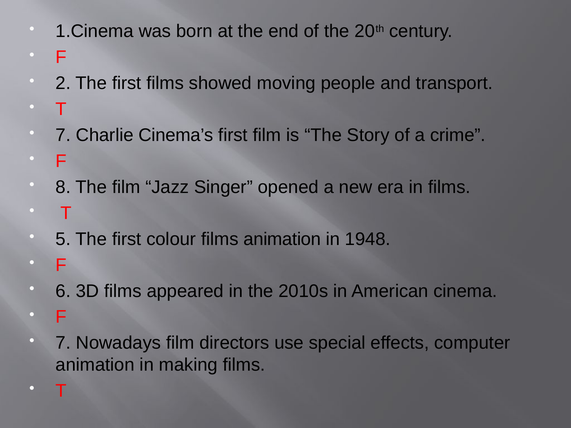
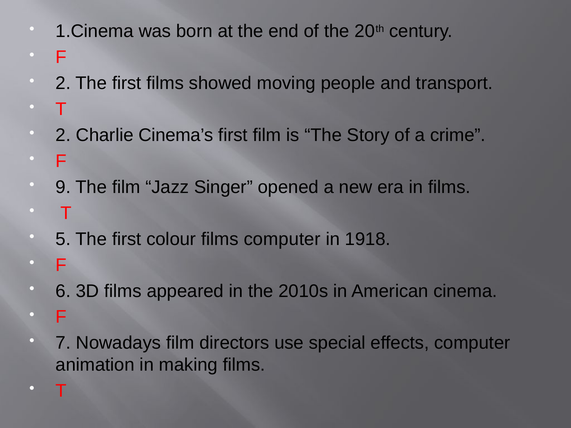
7 at (63, 135): 7 -> 2
8: 8 -> 9
films animation: animation -> computer
1948: 1948 -> 1918
